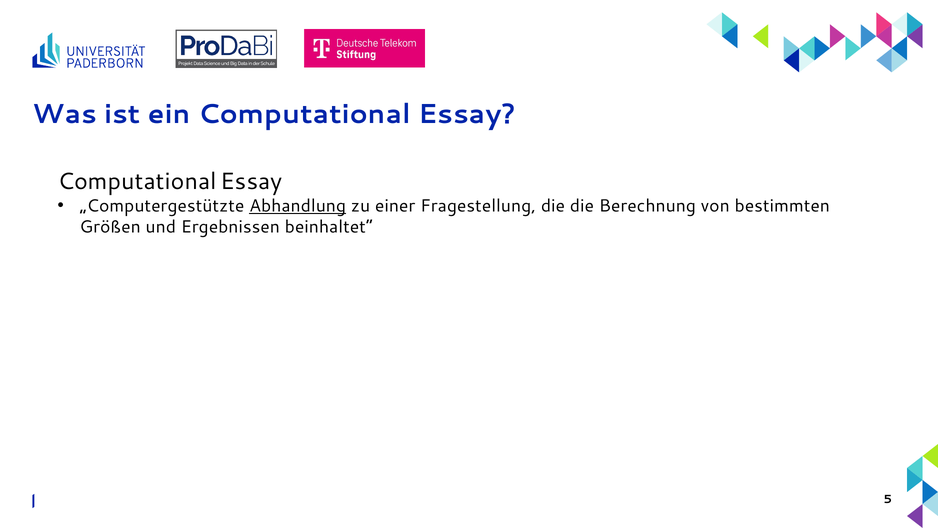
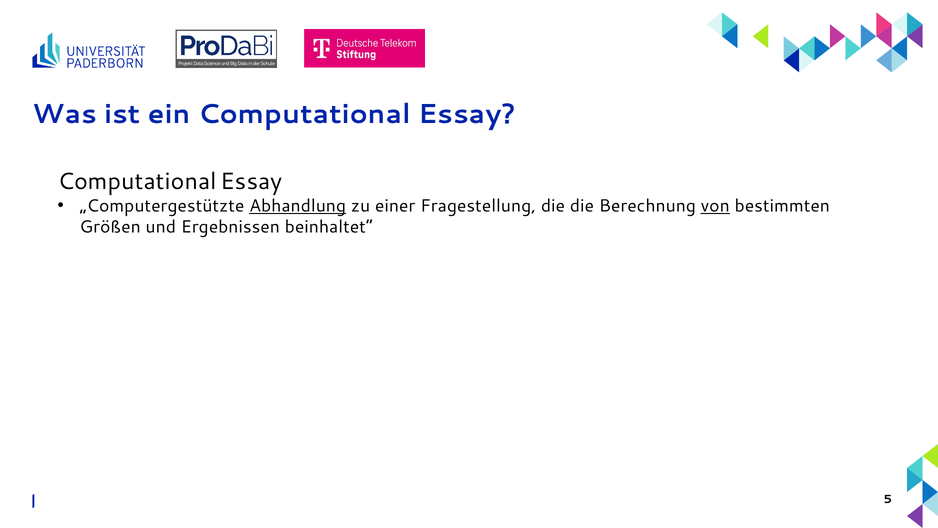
von underline: none -> present
